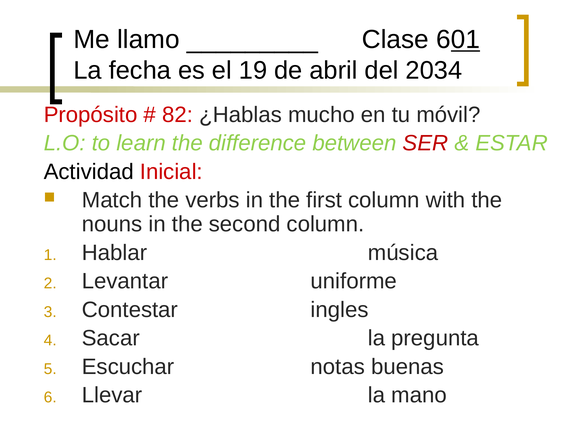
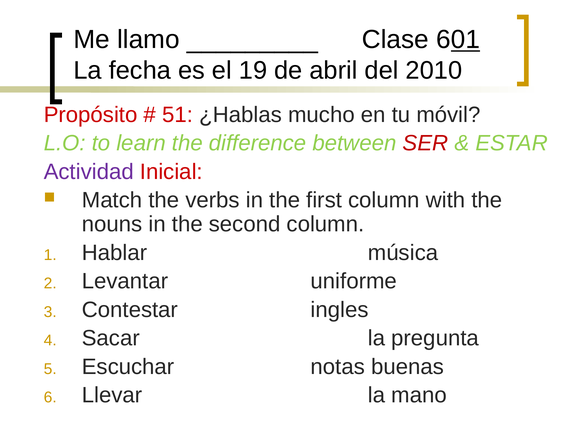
2034: 2034 -> 2010
82: 82 -> 51
Actividad colour: black -> purple
